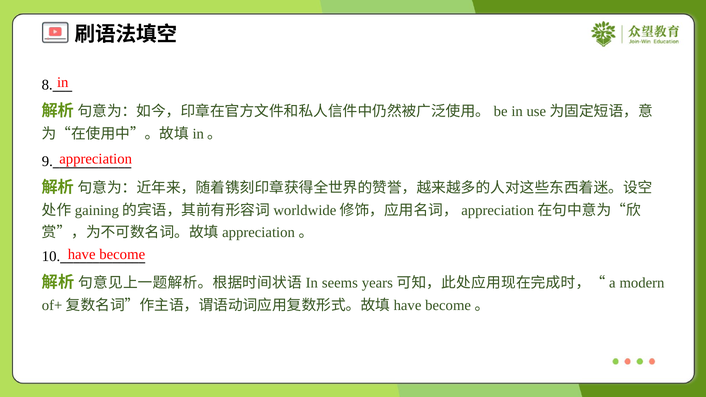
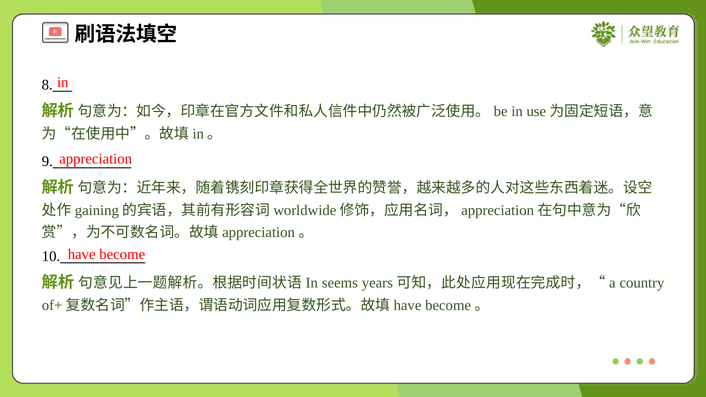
modern: modern -> country
